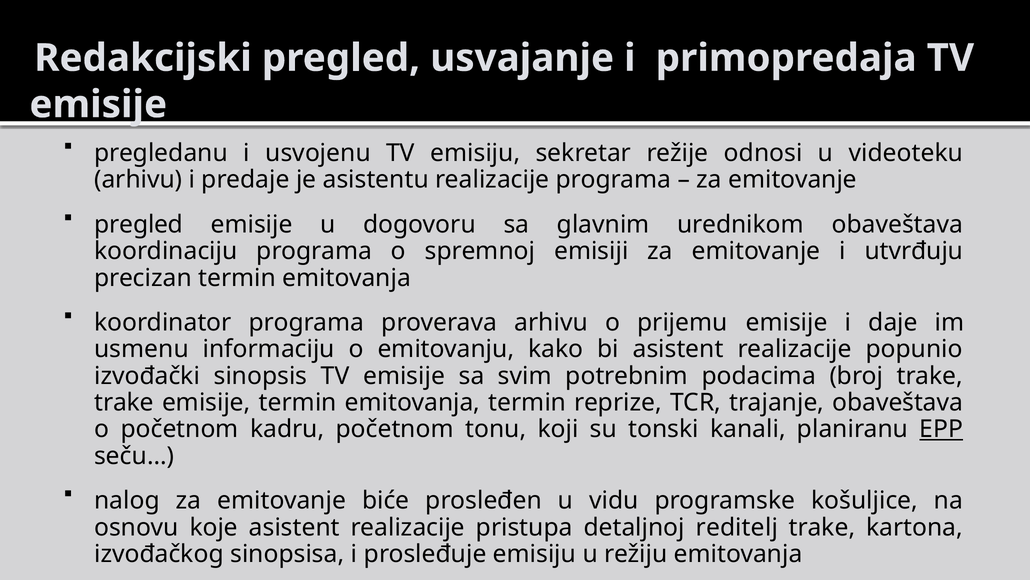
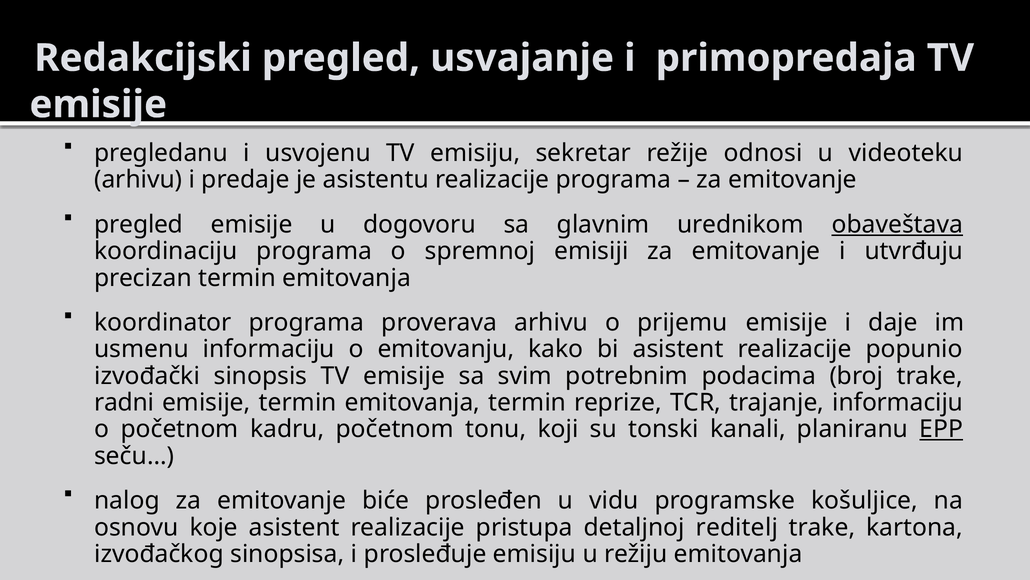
obaveštava at (897, 224) underline: none -> present
trake at (124, 402): trake -> radni
trajanje obaveštava: obaveštava -> informaciju
